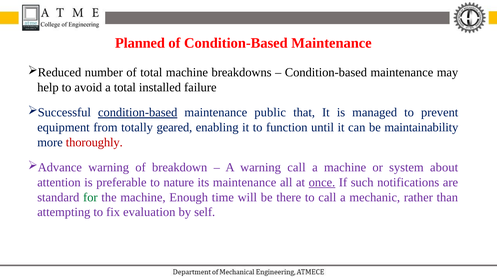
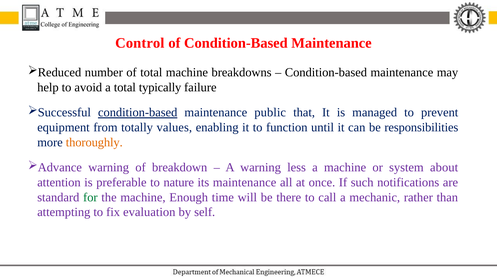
Planned: Planned -> Control
installed: installed -> typically
geared: geared -> values
maintainability: maintainability -> responsibilities
thoroughly colour: red -> orange
warning call: call -> less
once underline: present -> none
